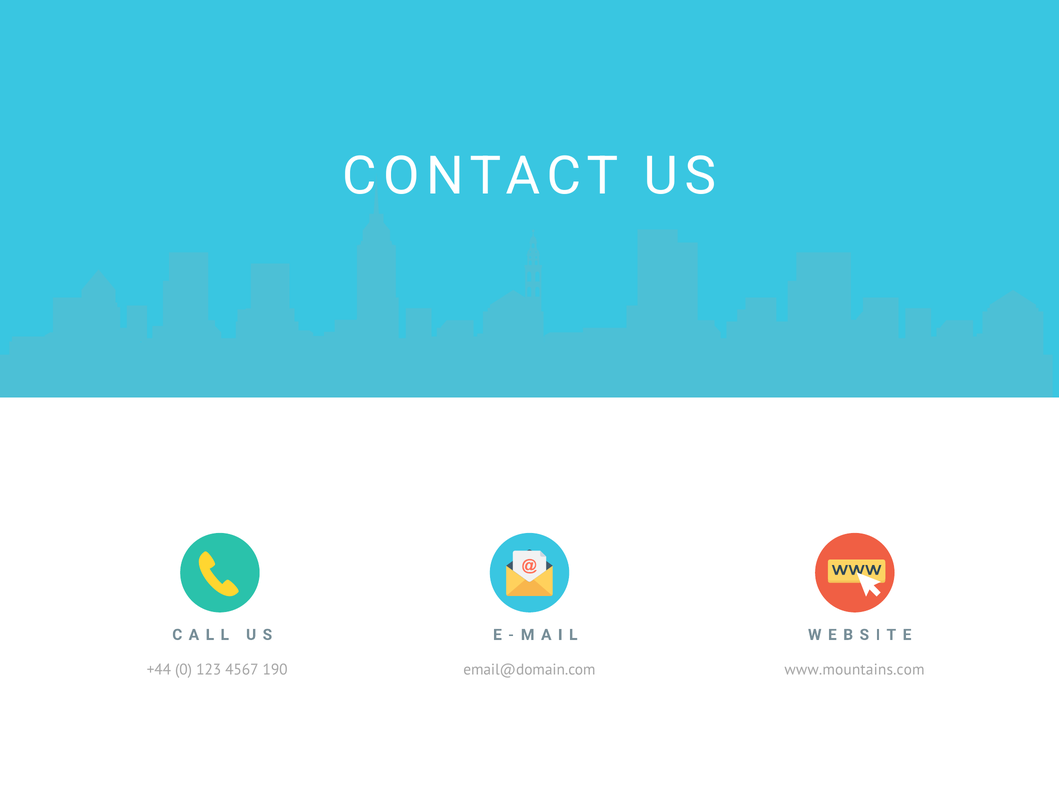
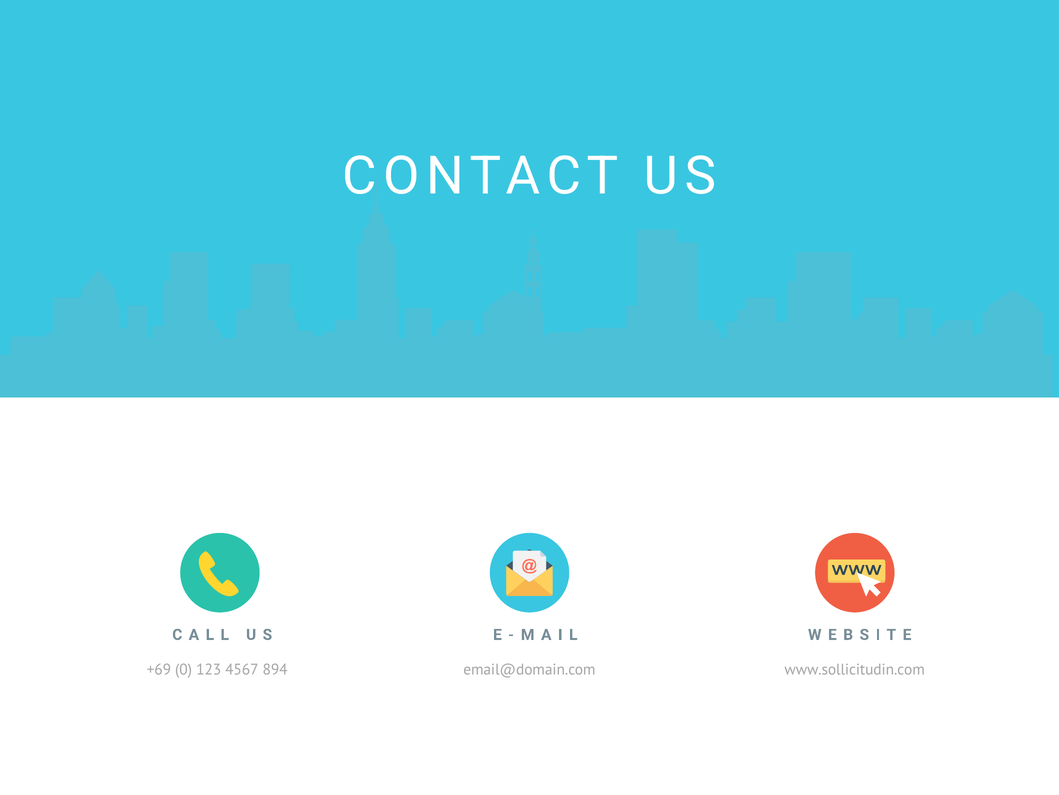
+44: +44 -> +69
190: 190 -> 894
www.mountains.com: www.mountains.com -> www.sollicitudin.com
